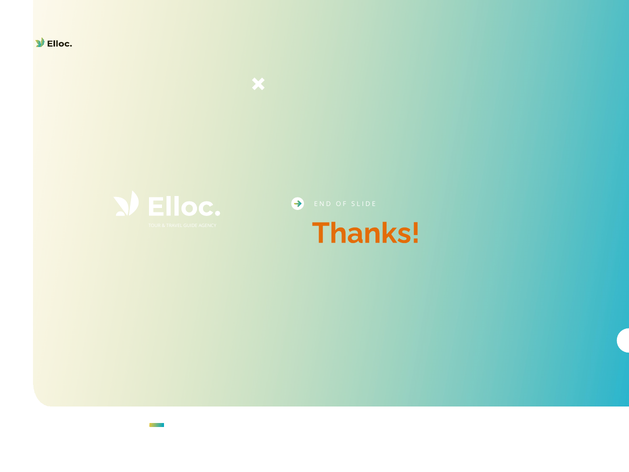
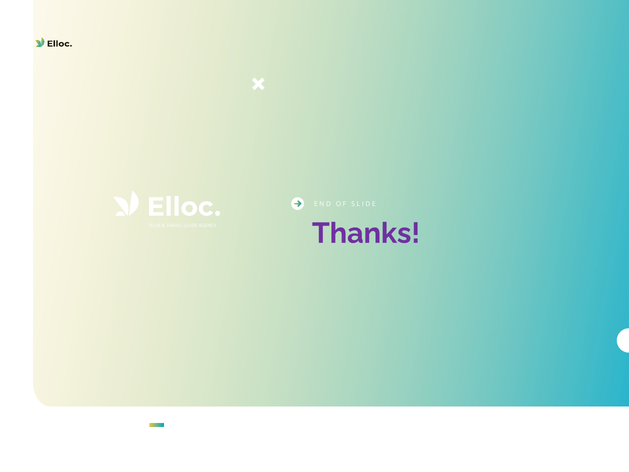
Thanks colour: orange -> purple
